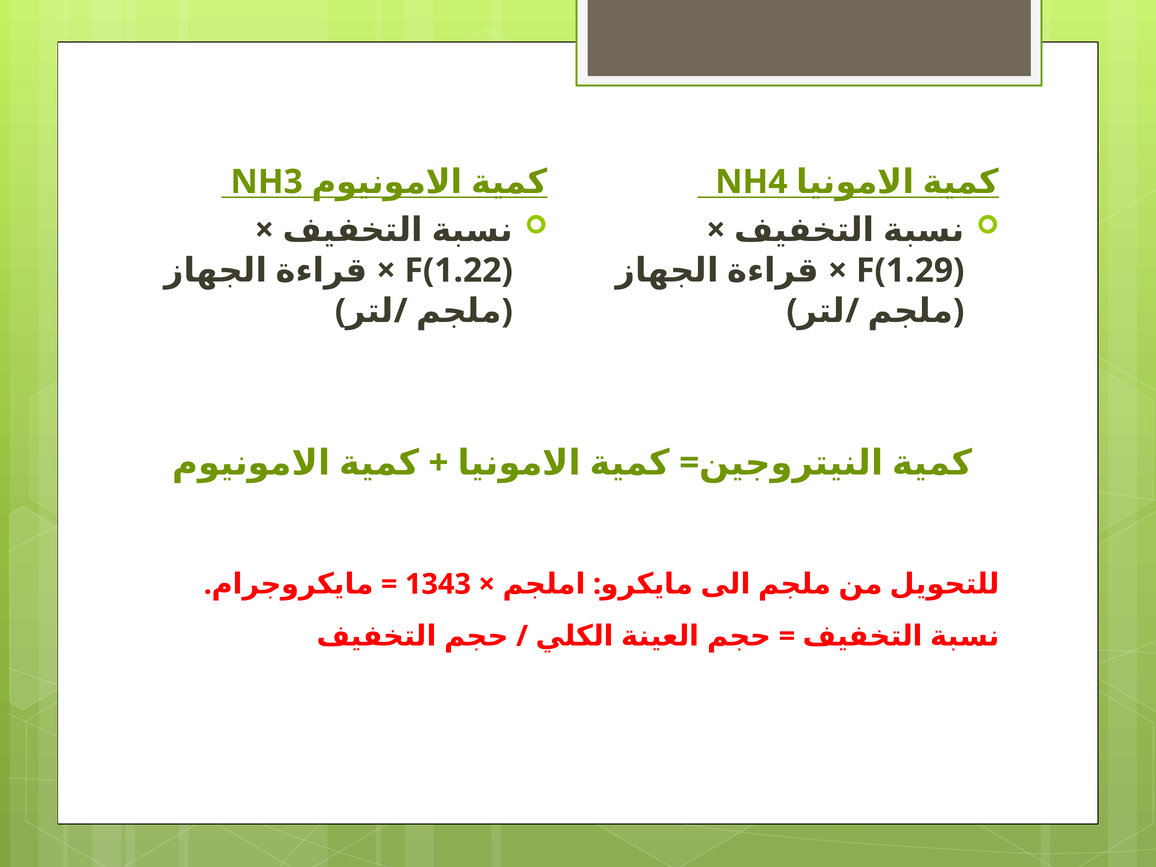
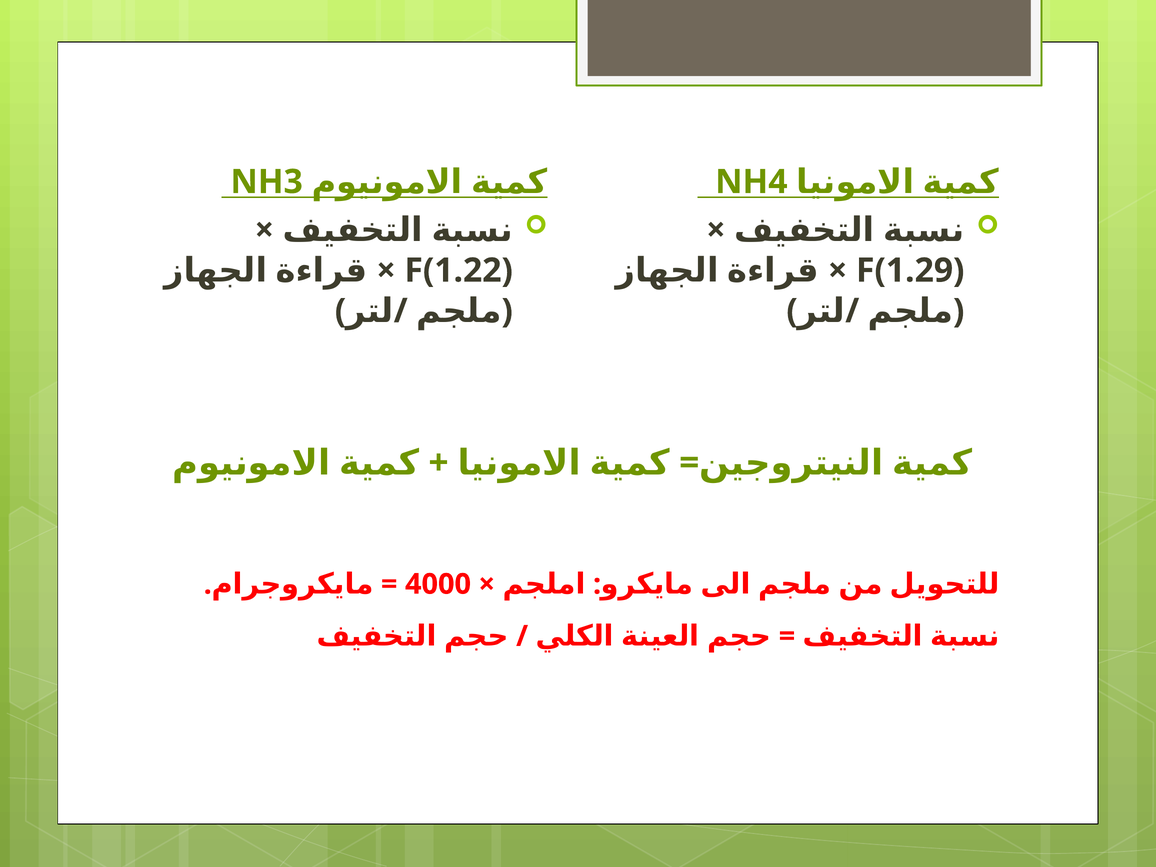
1343: 1343 -> 4000
